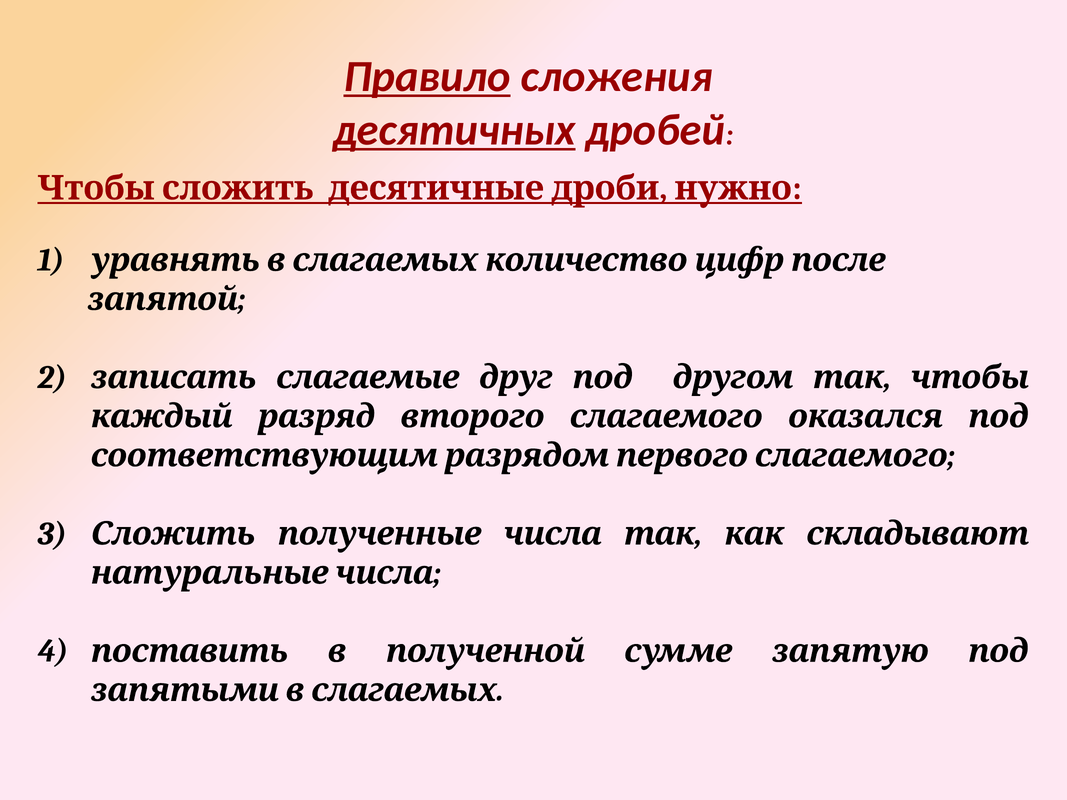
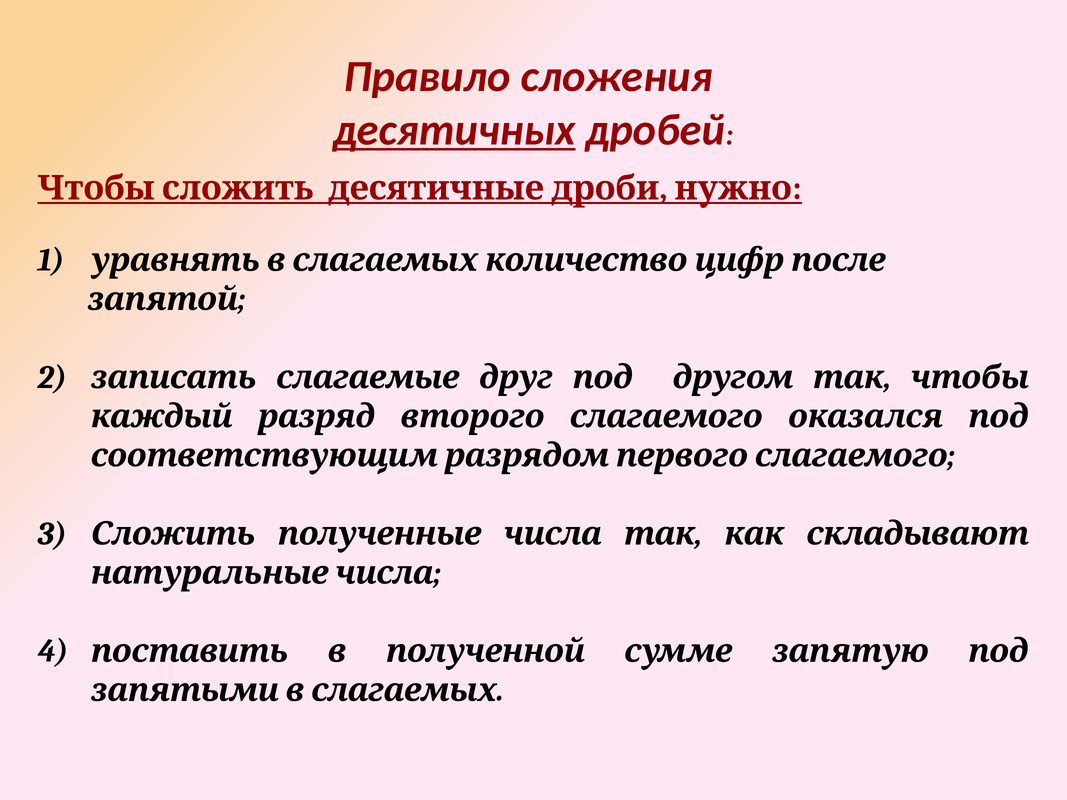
Правило underline: present -> none
